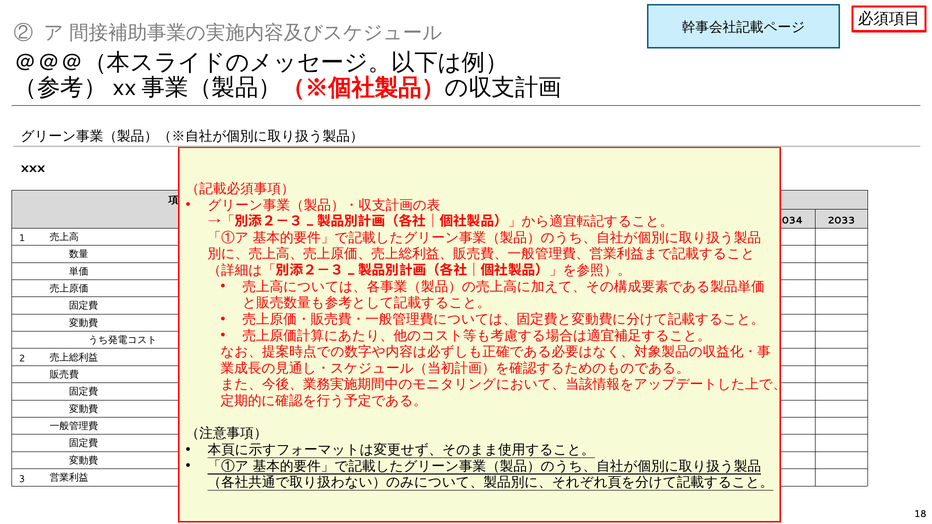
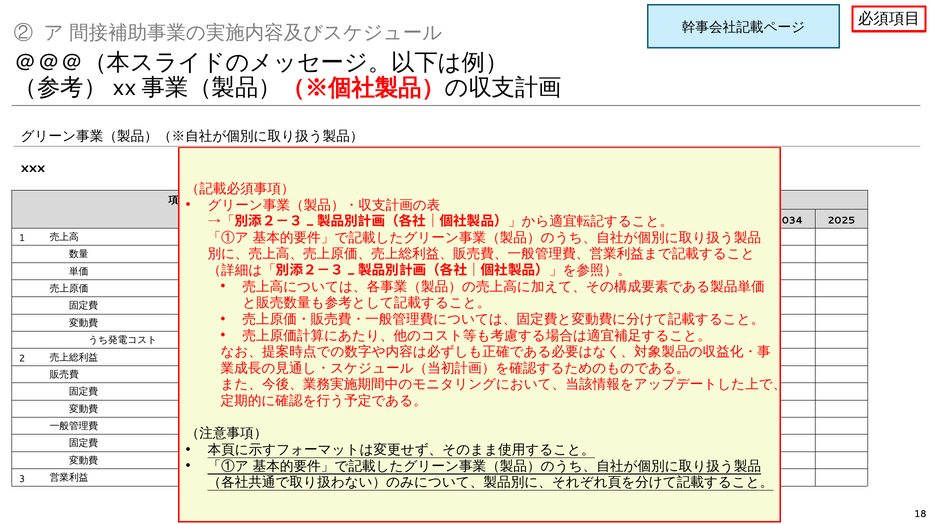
2033 at (841, 220): 2033 -> 2025
